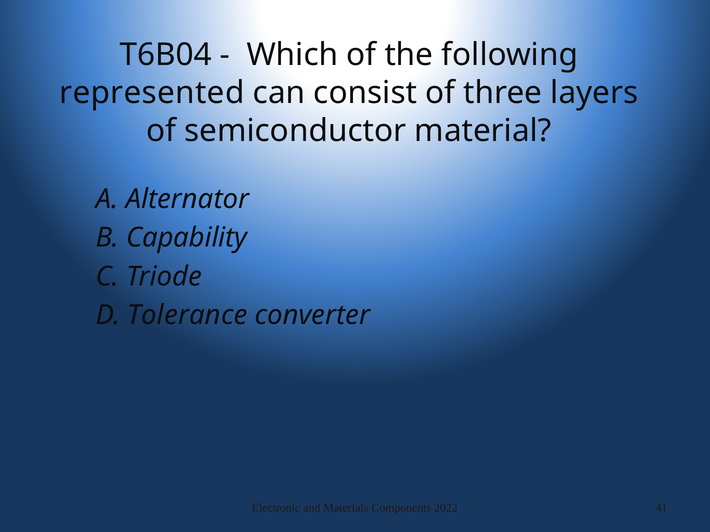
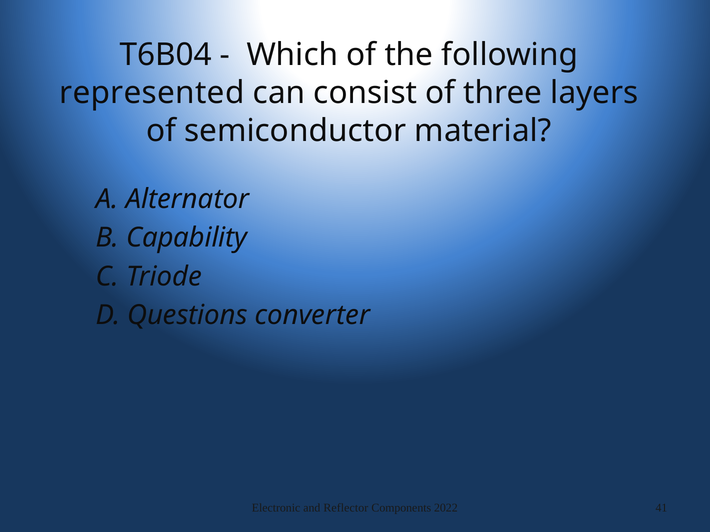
Tolerance: Tolerance -> Questions
Materials: Materials -> Reflector
